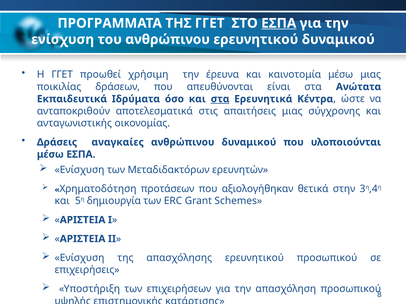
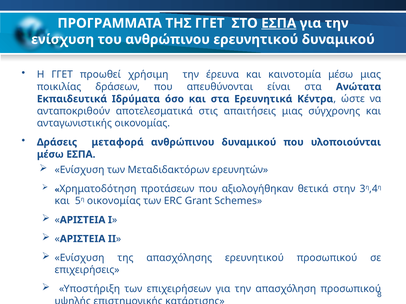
στα at (220, 99) underline: present -> none
αναγκαίες: αναγκαίες -> μεταφορά
5η δημιουργία: δημιουργία -> οικονομίας
